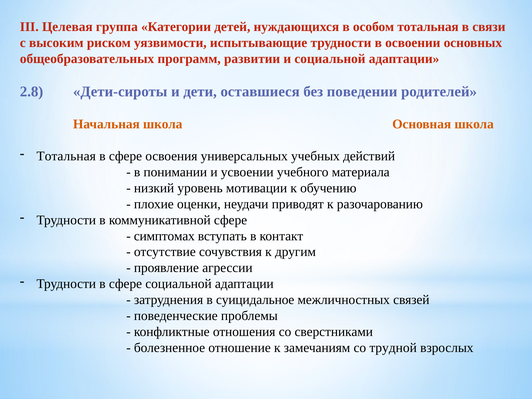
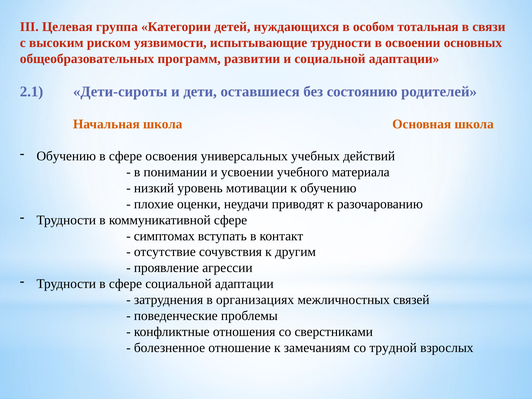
2.8: 2.8 -> 2.1
поведении: поведении -> состоянию
Тотальная at (66, 156): Тотальная -> Обучению
суицидальное: суицидальное -> организациях
